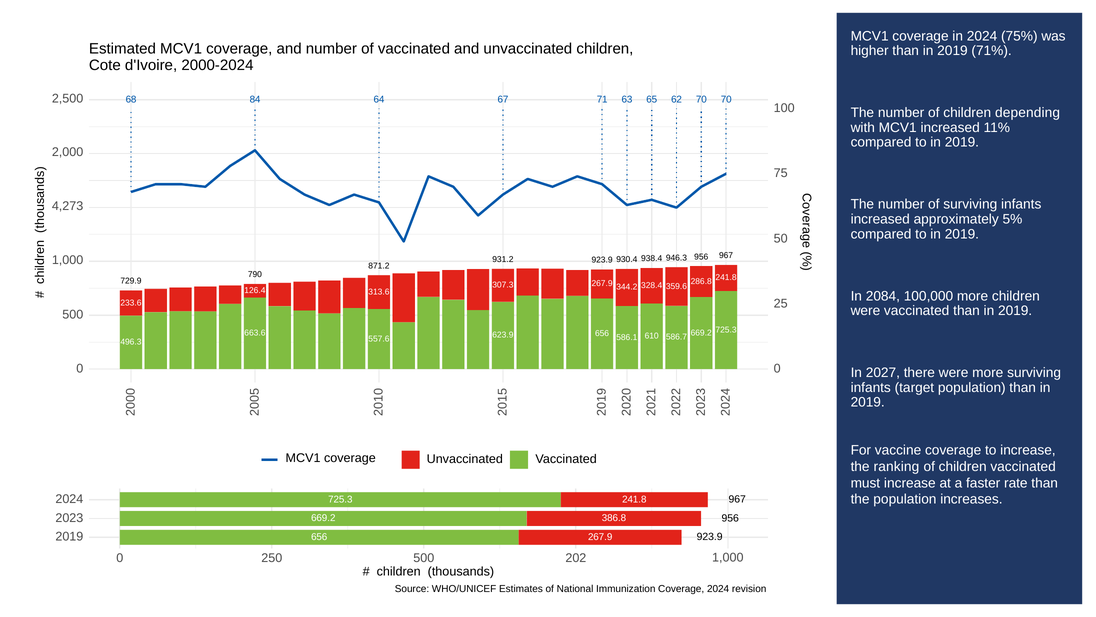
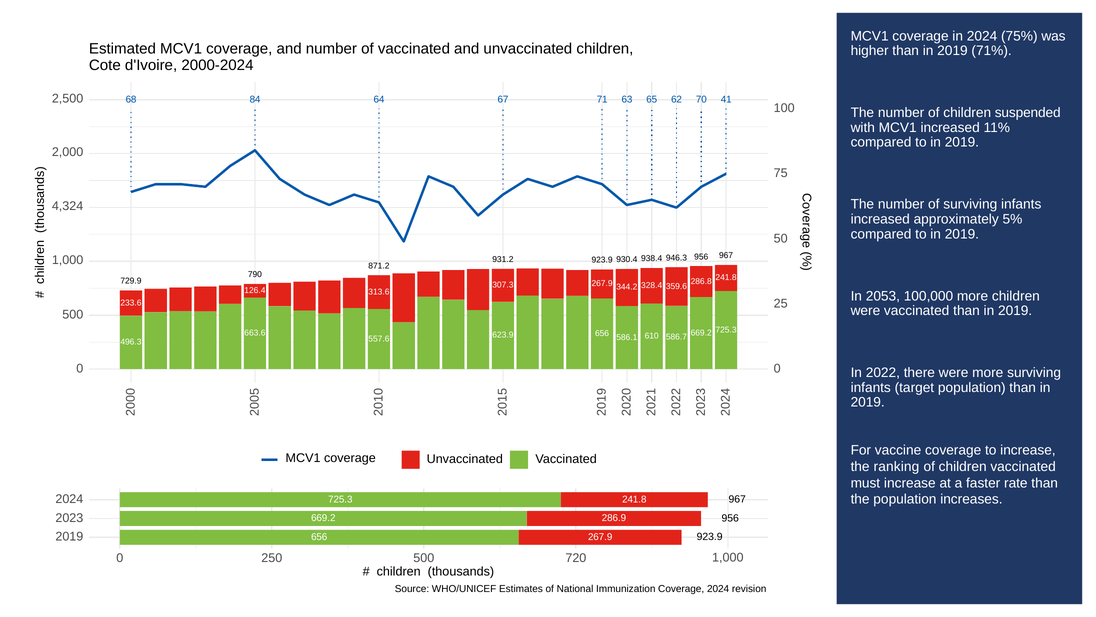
70 70: 70 -> 41
depending: depending -> suspended
4,273: 4,273 -> 4,324
2084: 2084 -> 2053
2027: 2027 -> 2022
386.8: 386.8 -> 286.9
202: 202 -> 720
